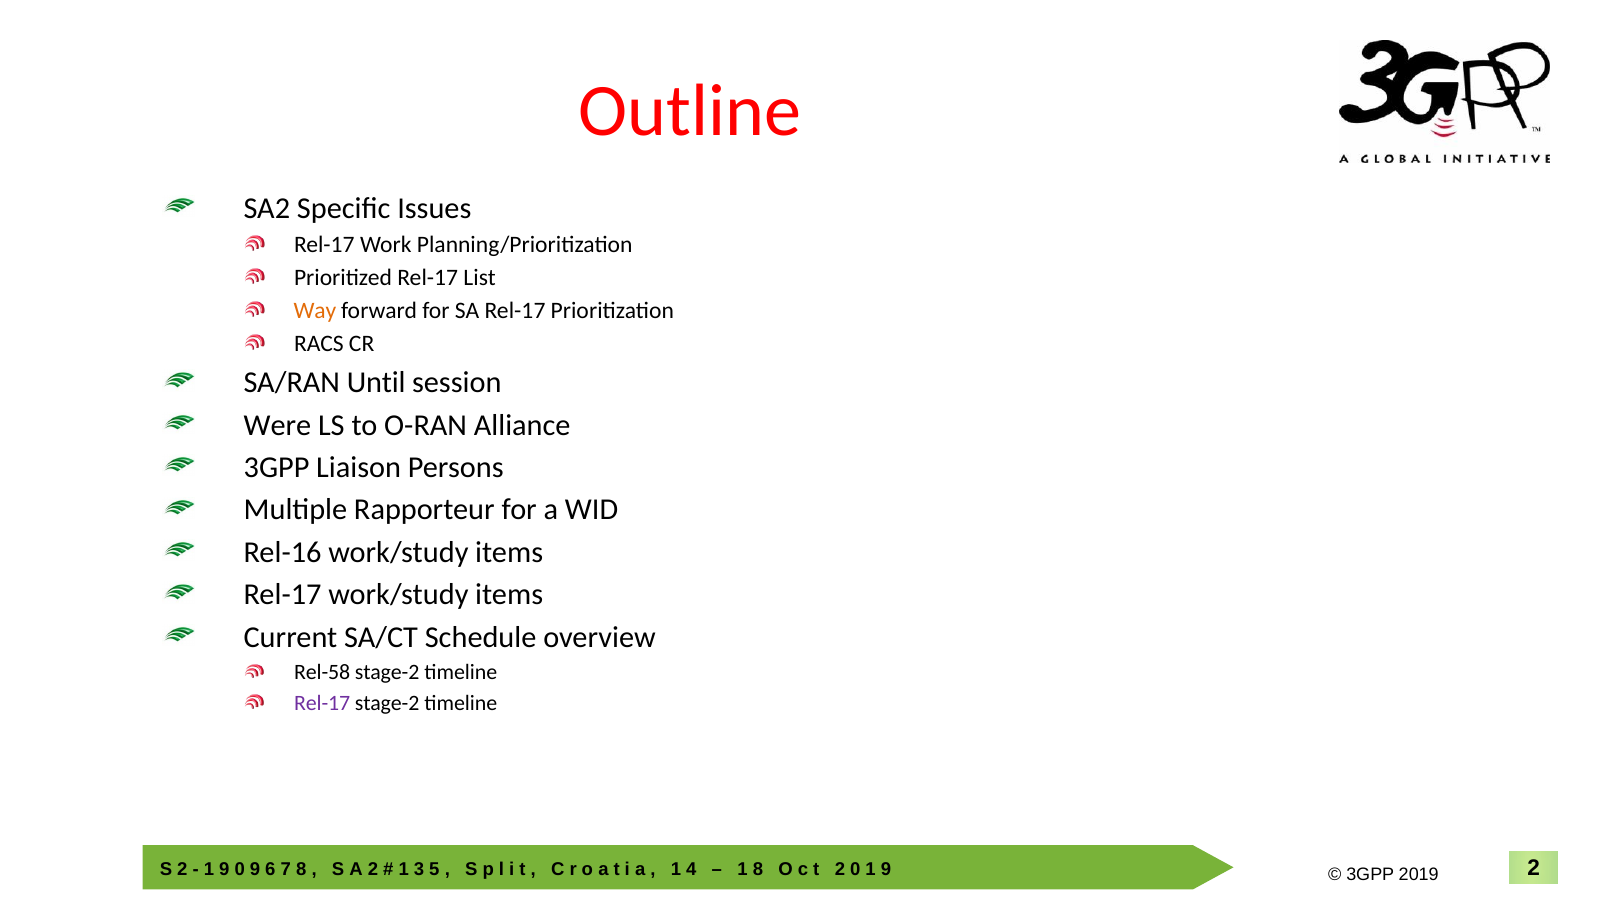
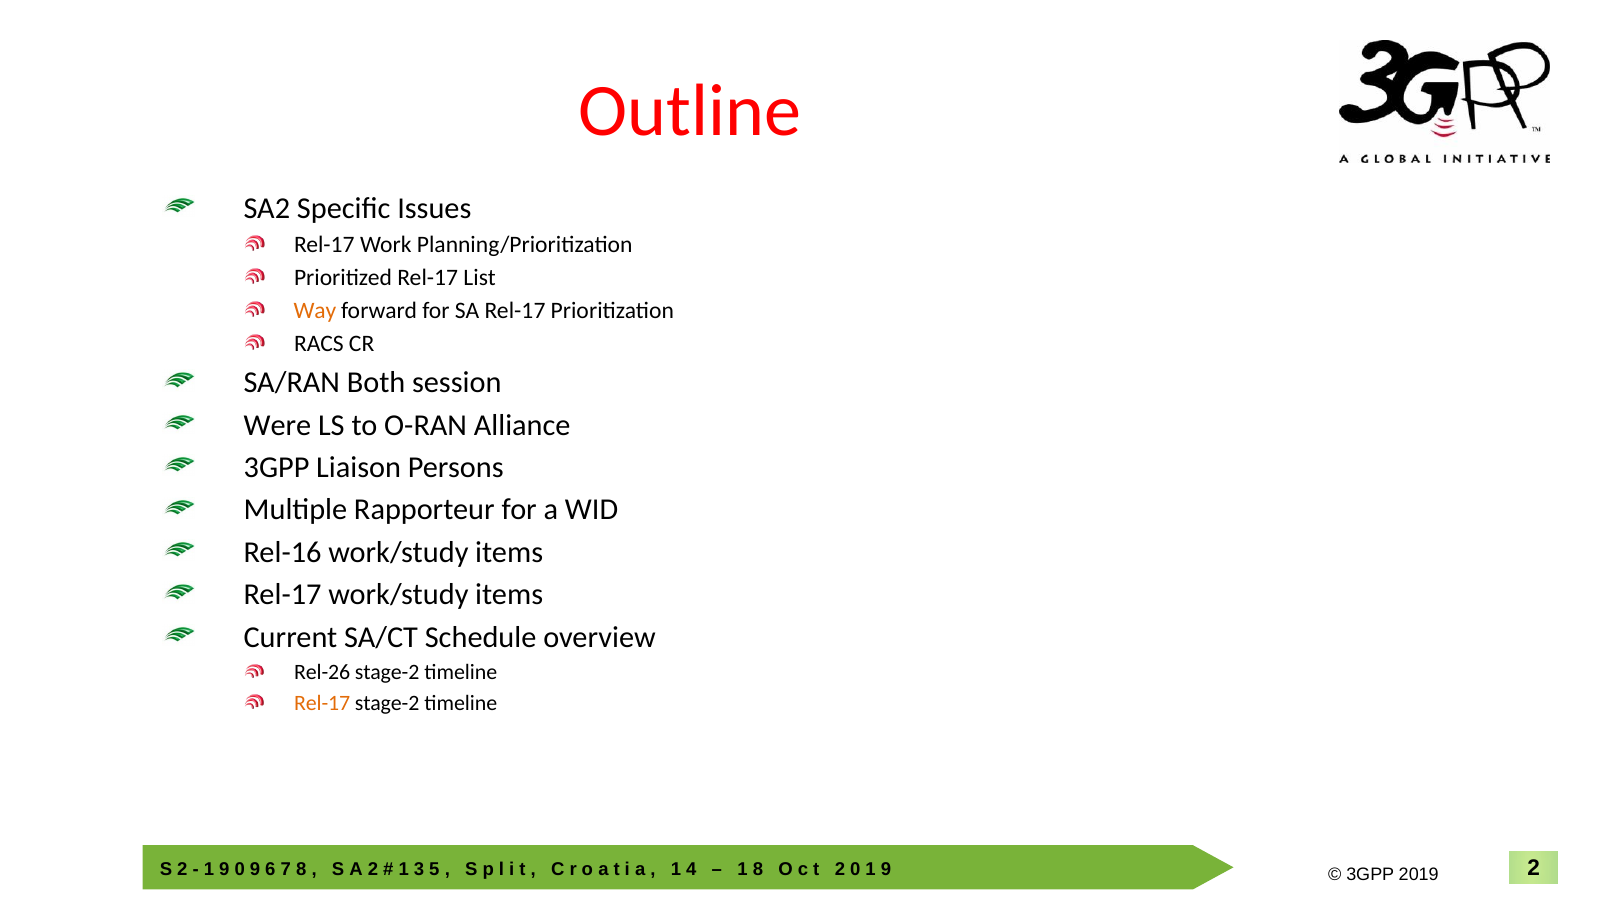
Until: Until -> Both
Rel-58: Rel-58 -> Rel-26
Rel-17 at (322, 703) colour: purple -> orange
